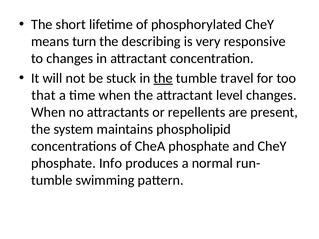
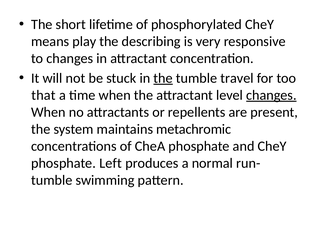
turn: turn -> play
changes at (271, 95) underline: none -> present
phospholipid: phospholipid -> metachromic
Info: Info -> Left
